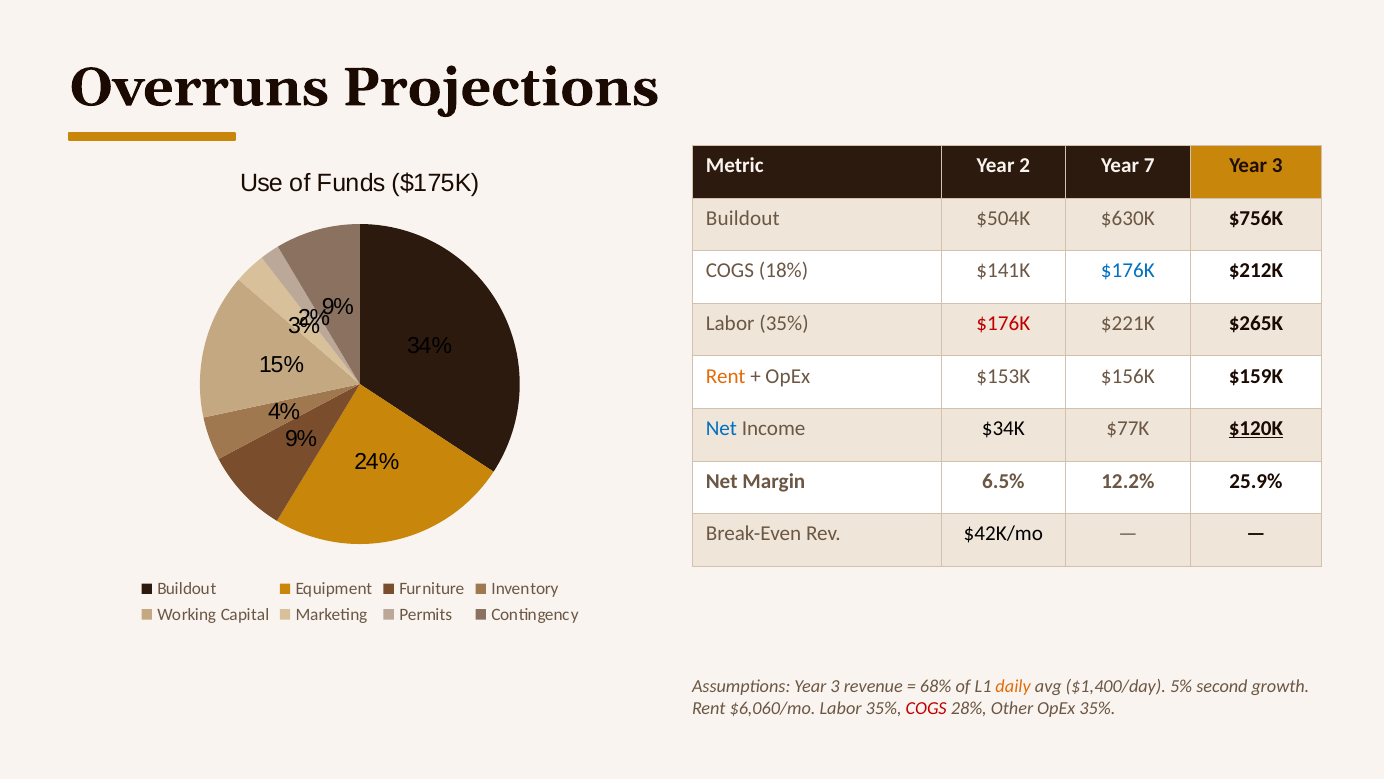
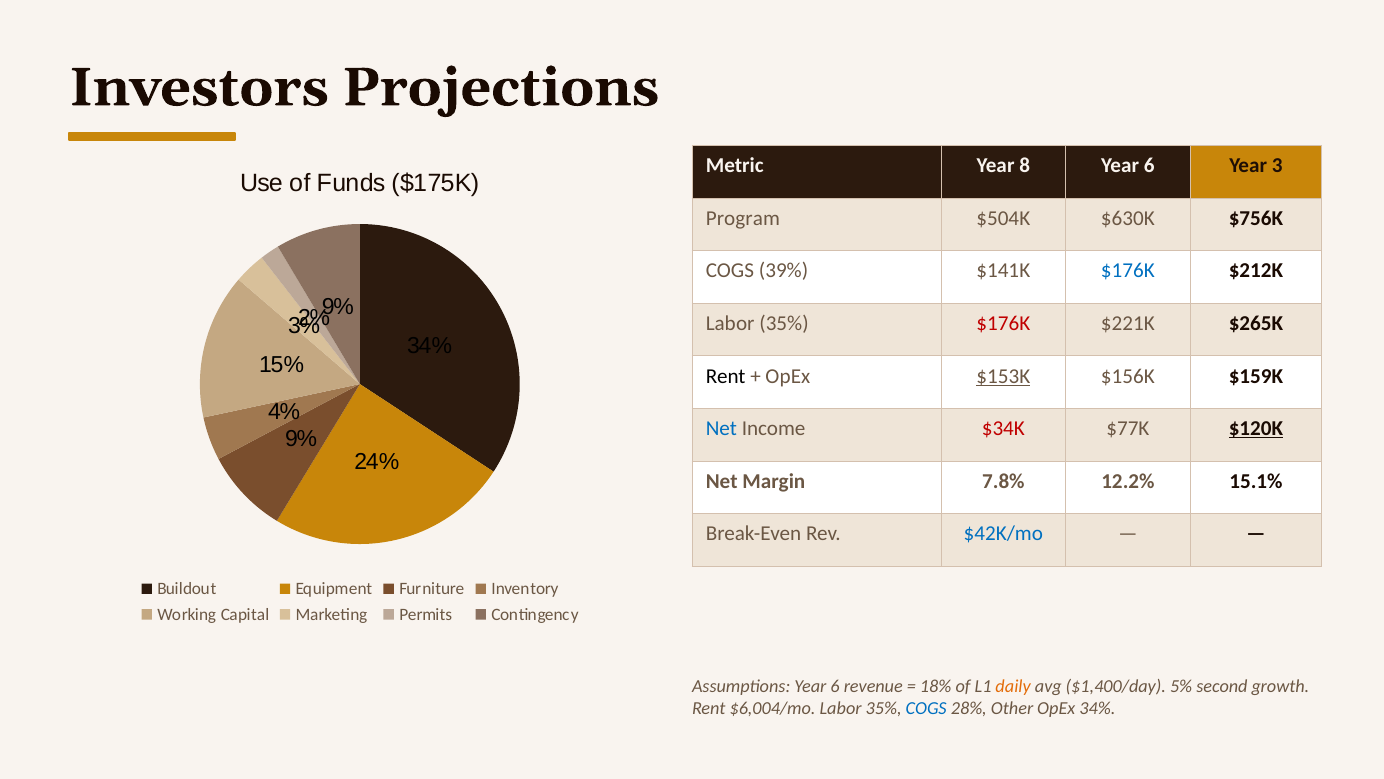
Overruns: Overruns -> Investors
2: 2 -> 8
7 at (1149, 166): 7 -> 6
Buildout at (743, 218): Buildout -> Program
18%: 18% -> 39%
Rent at (726, 376) colour: orange -> black
$153K underline: none -> present
$34K colour: black -> red
6.5%: 6.5% -> 7.8%
25.9%: 25.9% -> 15.1%
$42K/mo colour: black -> blue
Assumptions Year 3: 3 -> 6
68%: 68% -> 18%
$6,060/mo: $6,060/mo -> $6,004/mo
COGS at (926, 708) colour: red -> blue
OpEx 35%: 35% -> 34%
